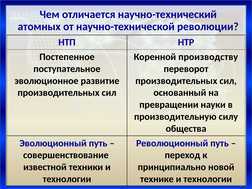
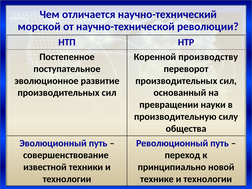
атомных: атомных -> морской
